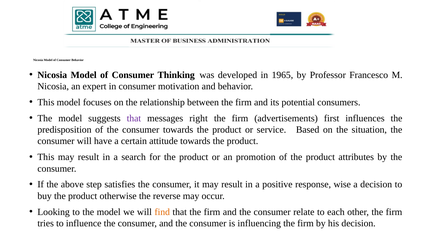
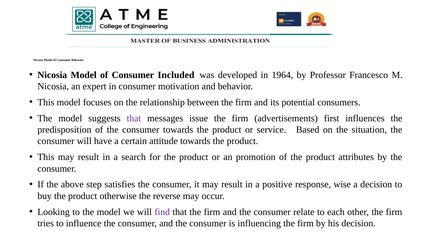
Thinking: Thinking -> Included
1965: 1965 -> 1964
right: right -> issue
find colour: orange -> purple
